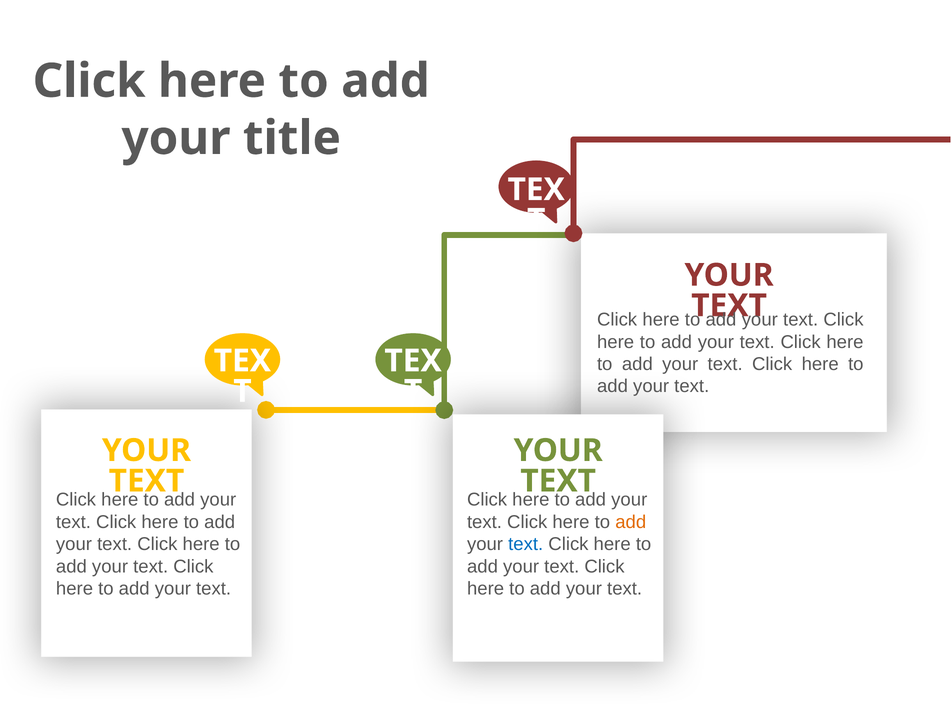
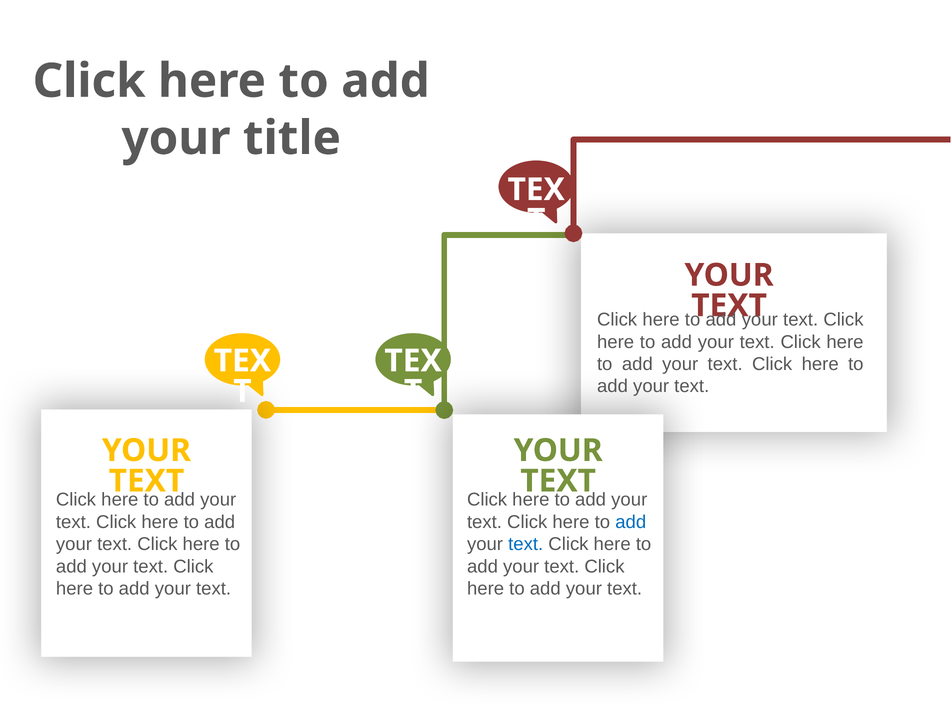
add at (631, 522) colour: orange -> blue
